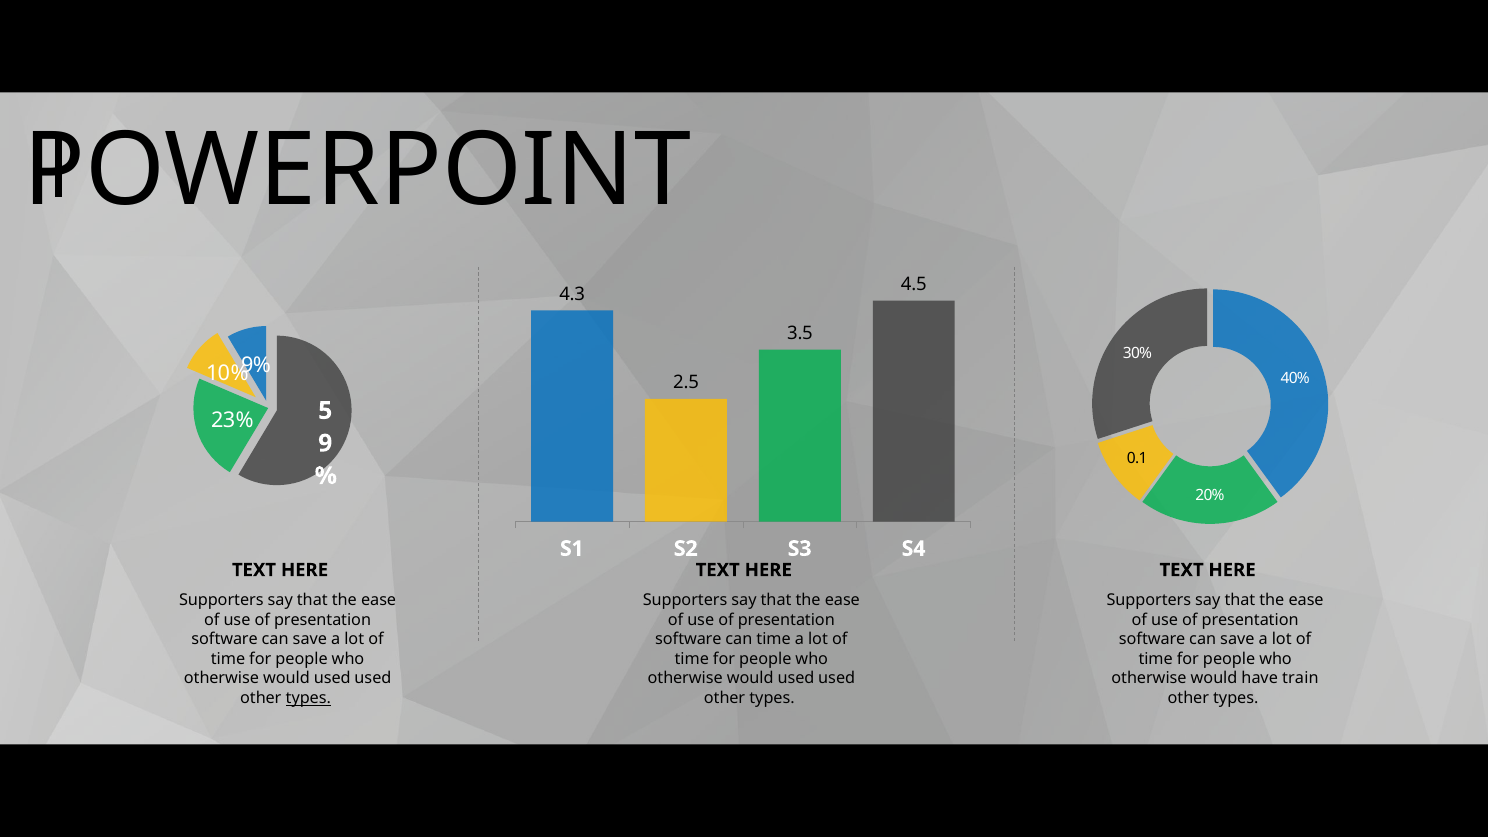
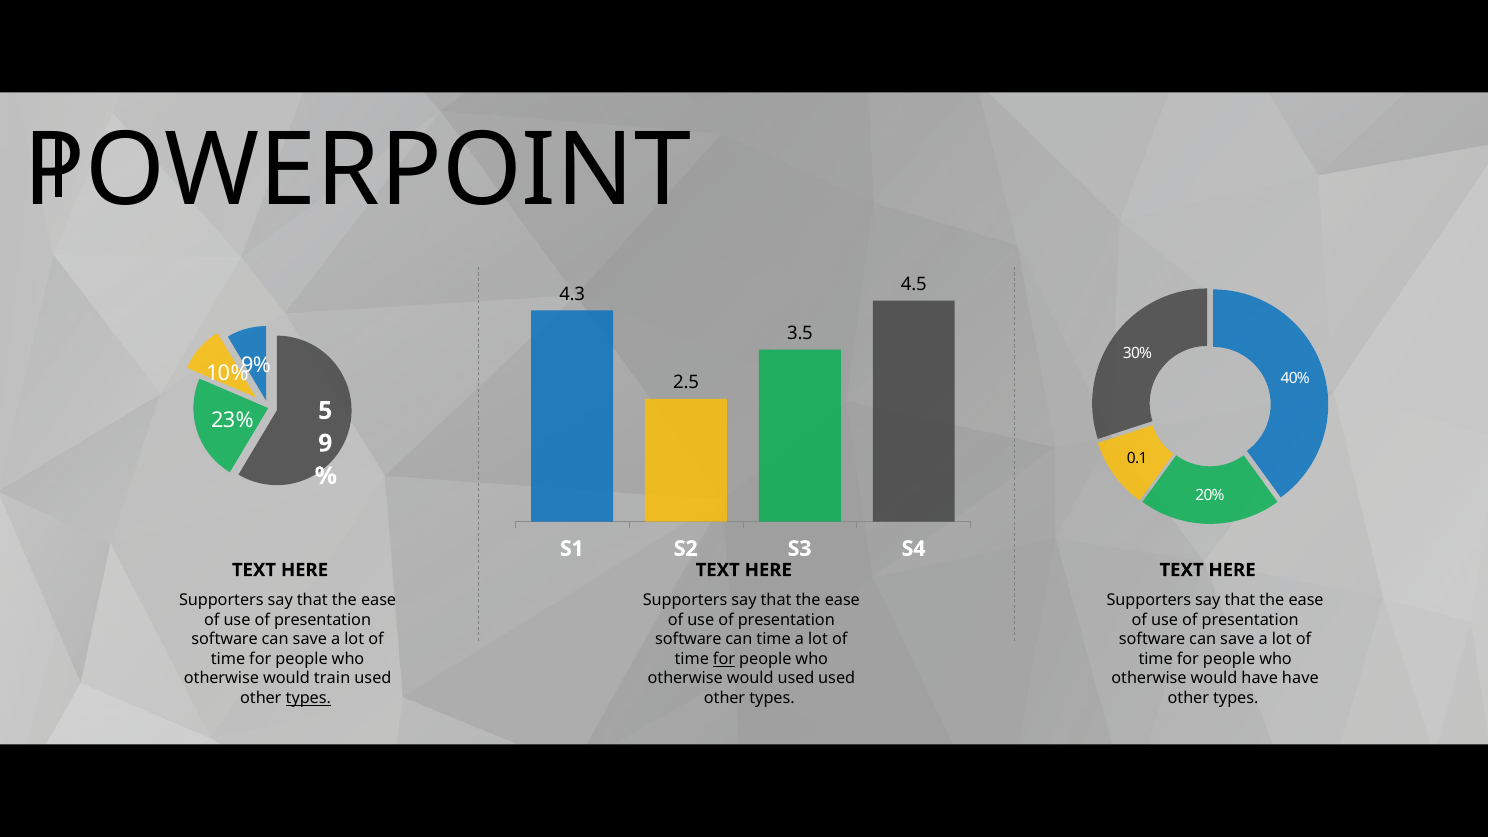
for at (724, 659) underline: none -> present
used at (332, 679): used -> train
have train: train -> have
